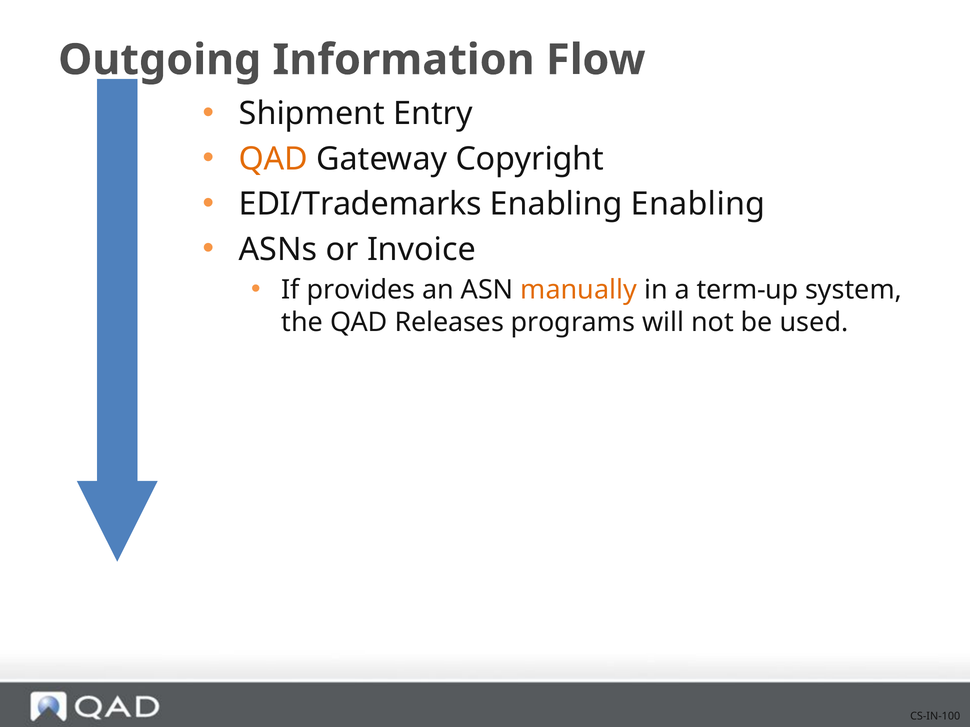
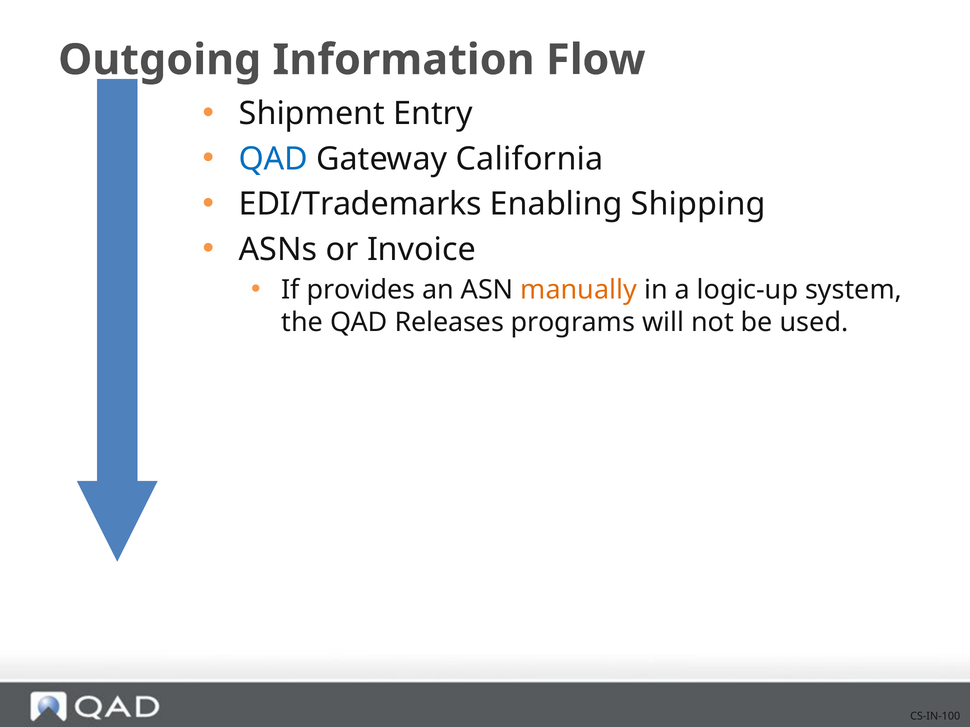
QAD at (273, 159) colour: orange -> blue
Copyright: Copyright -> California
Enabling Enabling: Enabling -> Shipping
term-up: term-up -> logic-up
